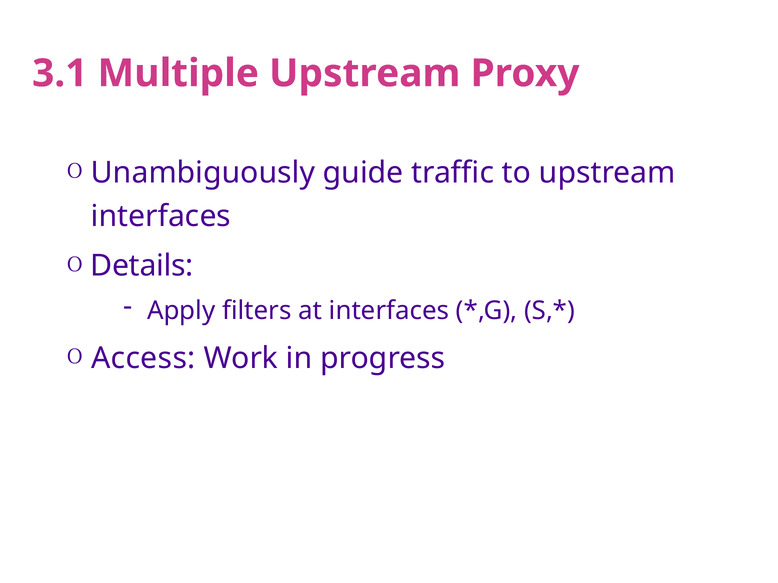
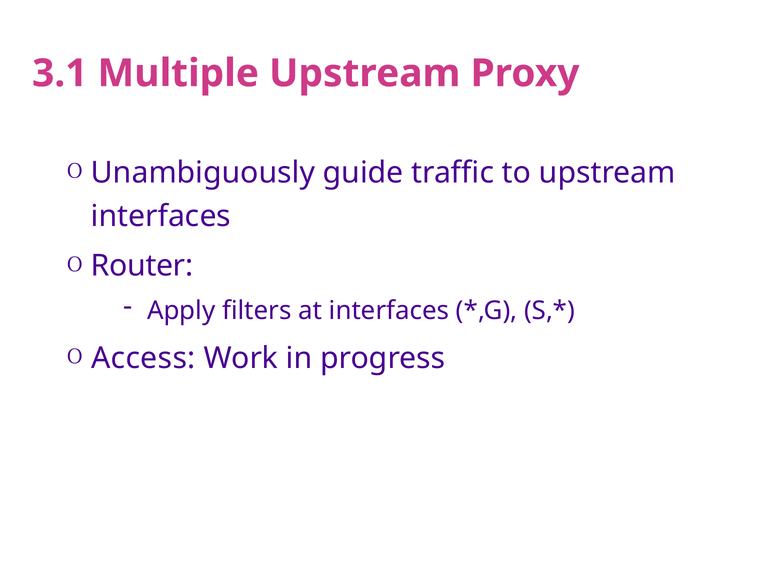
Details: Details -> Router
